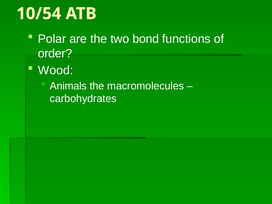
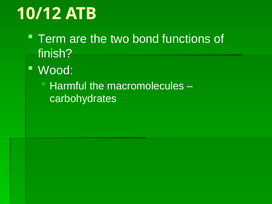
10/54: 10/54 -> 10/12
Polar: Polar -> Term
order: order -> finish
Animals: Animals -> Harmful
